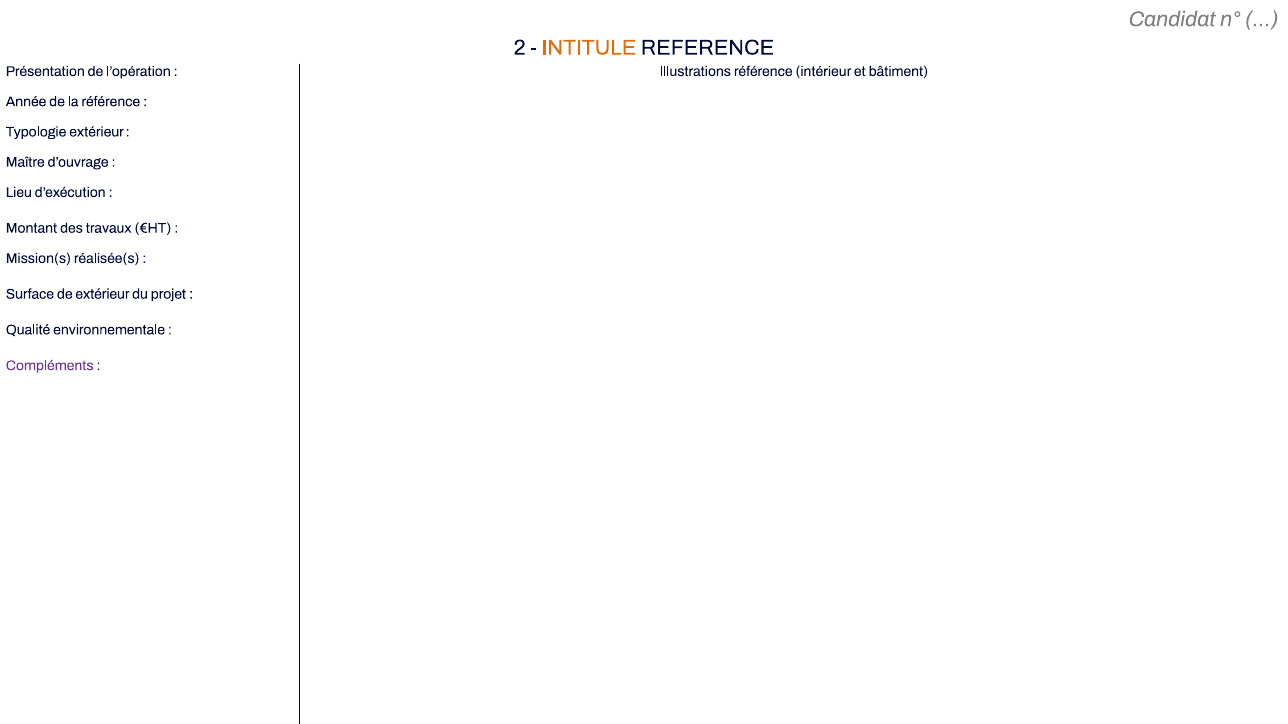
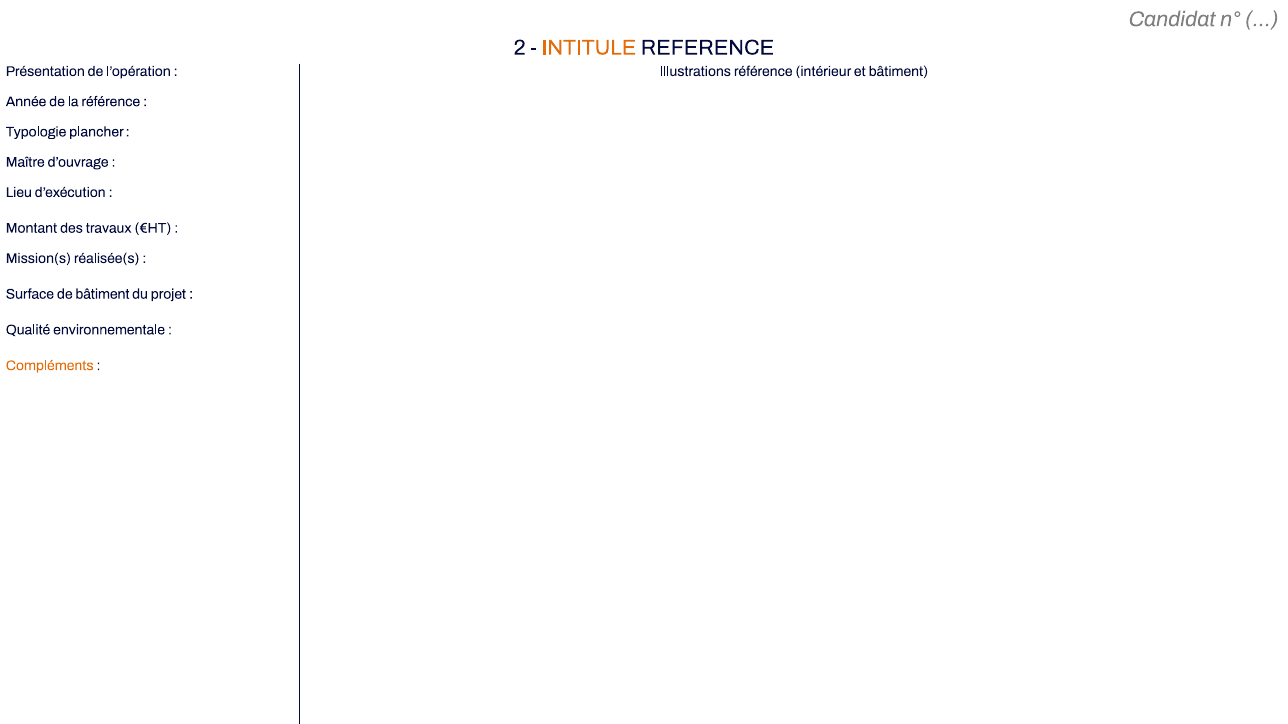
Typologie extérieur: extérieur -> plancher
de extérieur: extérieur -> bâtiment
Compléments colour: purple -> orange
